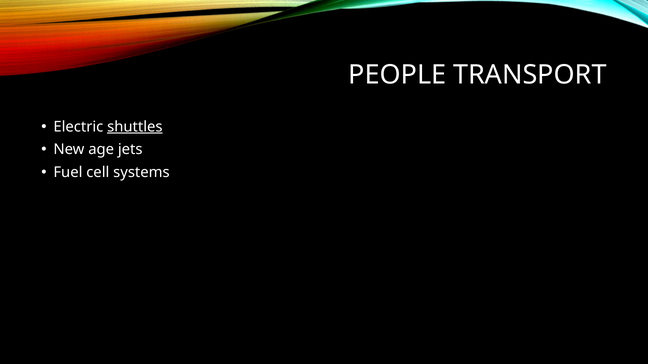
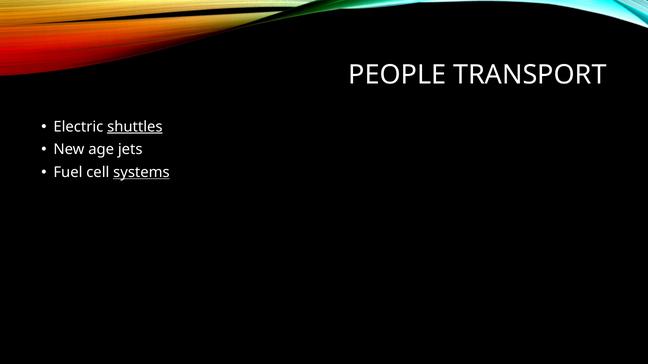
systems underline: none -> present
